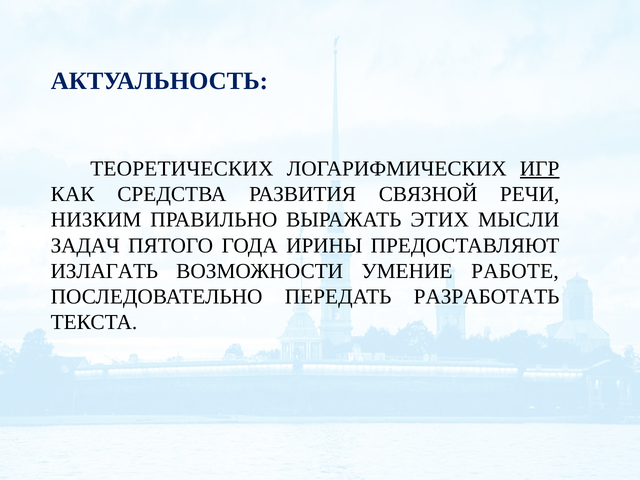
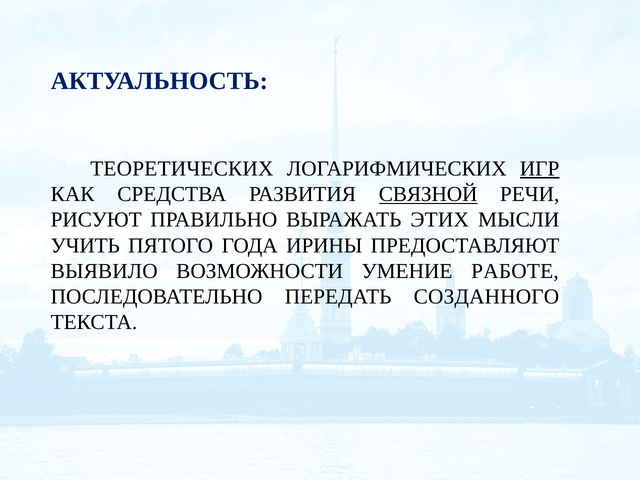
СВЯЗНОЙ underline: none -> present
НИЗКИМ: НИЗКИМ -> РИСУЮТ
ЗАДАЧ: ЗАДАЧ -> УЧИТЬ
ИЗЛАГАТЬ: ИЗЛАГАТЬ -> ВЫЯВИЛО
РАЗРАБОТАТЬ: РАЗРАБОТАТЬ -> СОЗДАННОГО
